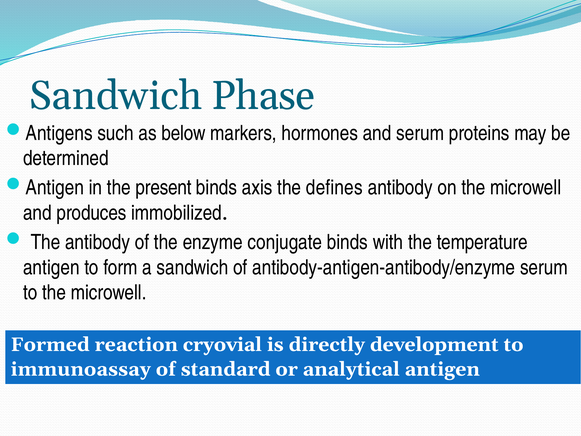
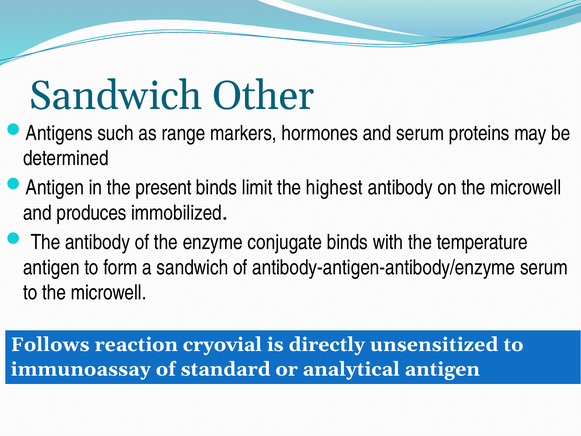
Phase: Phase -> Other
below: below -> range
axis: axis -> limit
defines: defines -> highest
Formed: Formed -> Follows
development: development -> unsensitized
